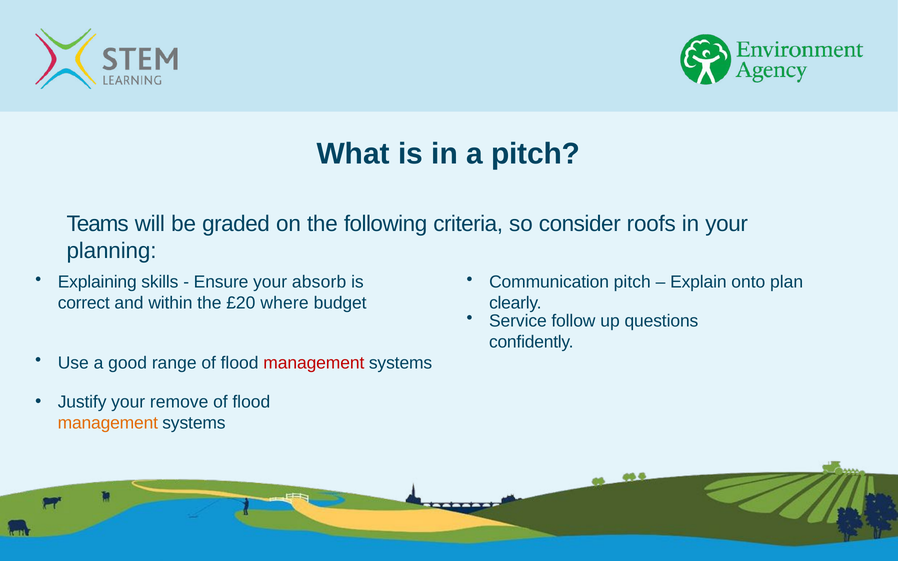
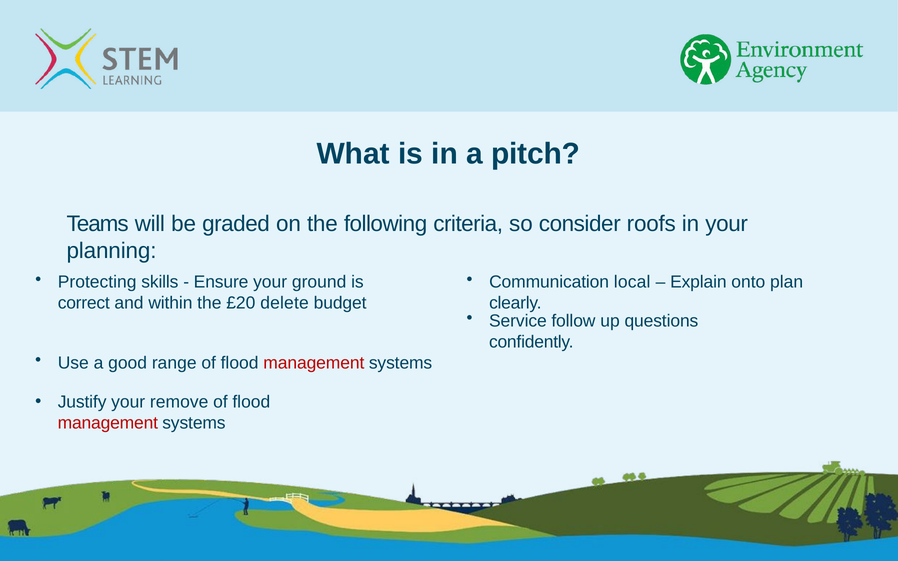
Explaining: Explaining -> Protecting
absorb: absorb -> ground
Communication pitch: pitch -> local
where: where -> delete
management at (108, 423) colour: orange -> red
